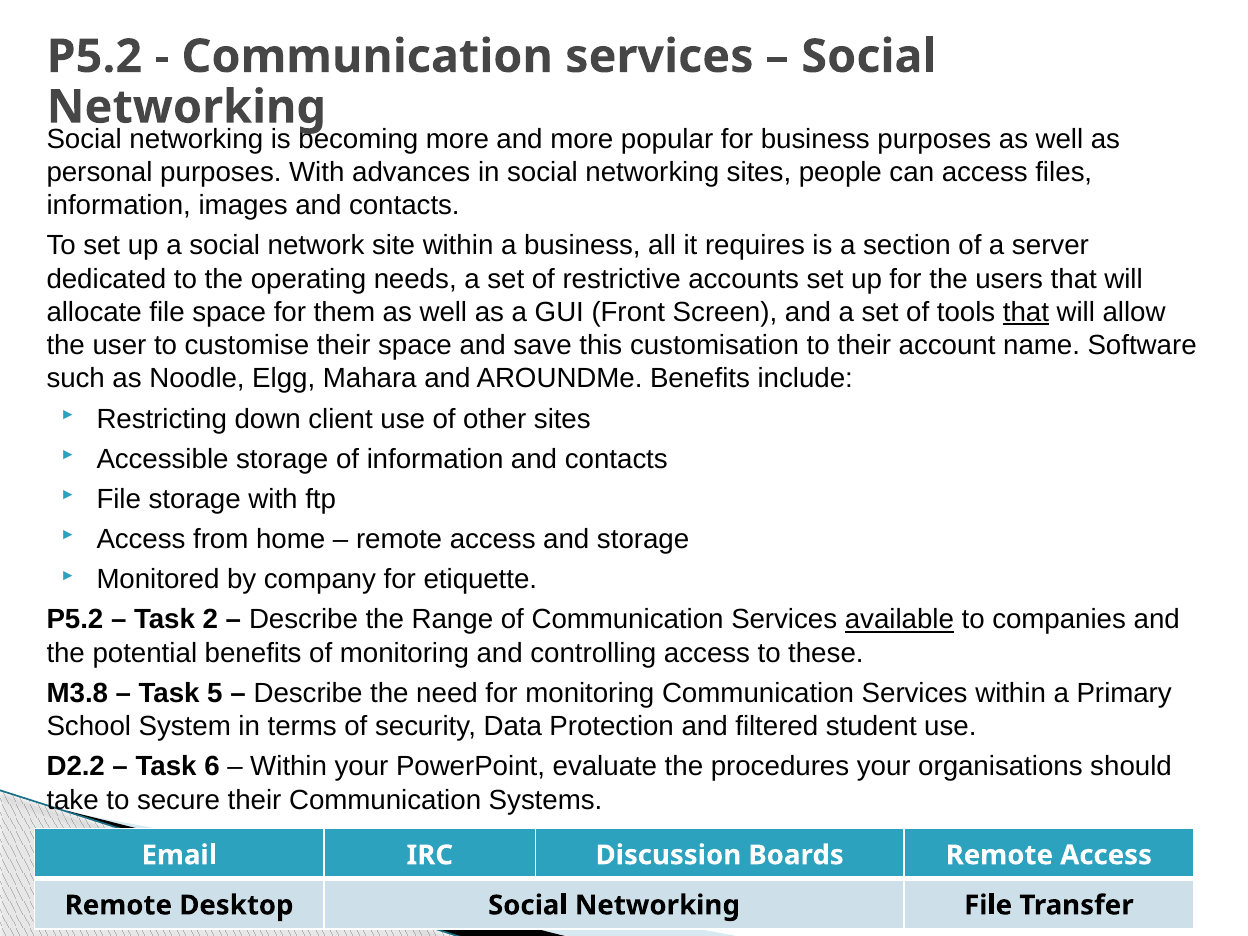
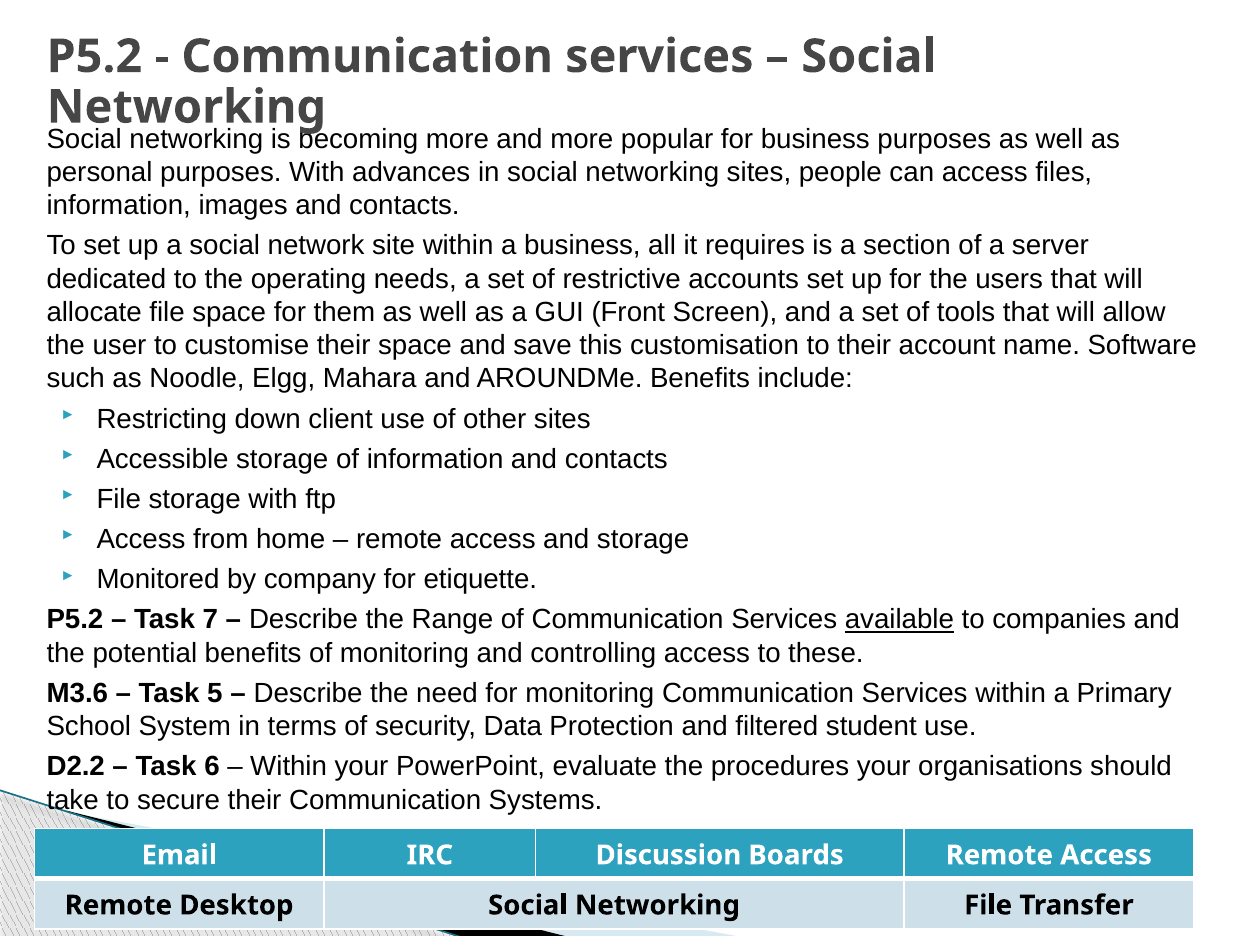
that at (1026, 312) underline: present -> none
2: 2 -> 7
M3.8: M3.8 -> M3.6
